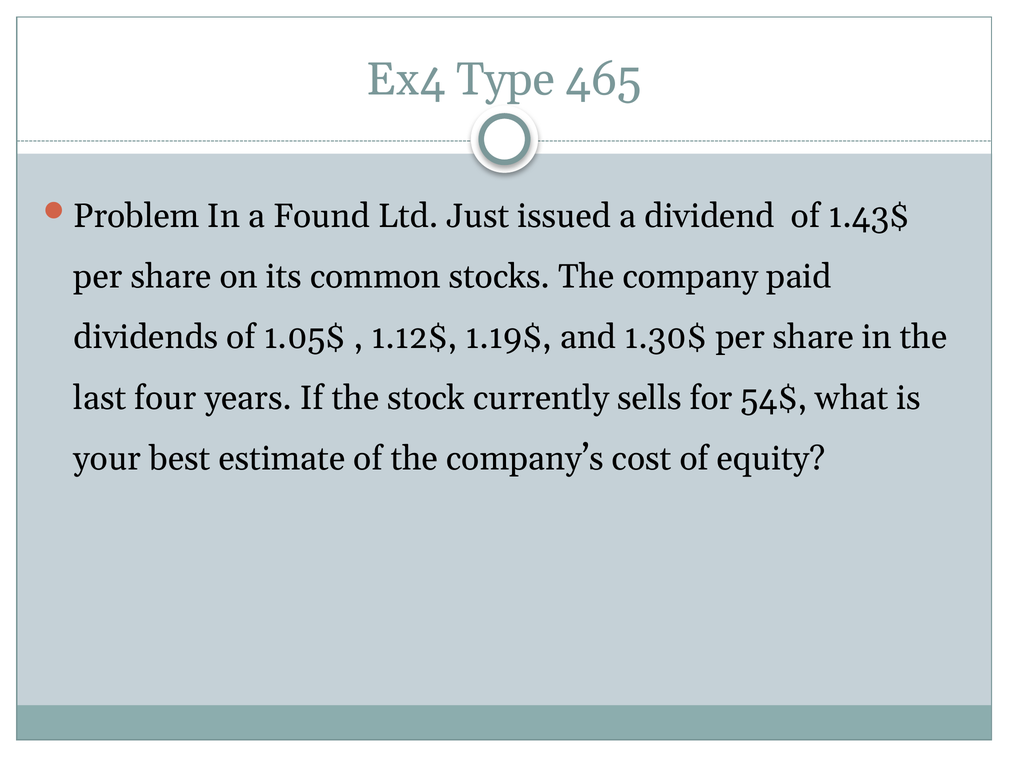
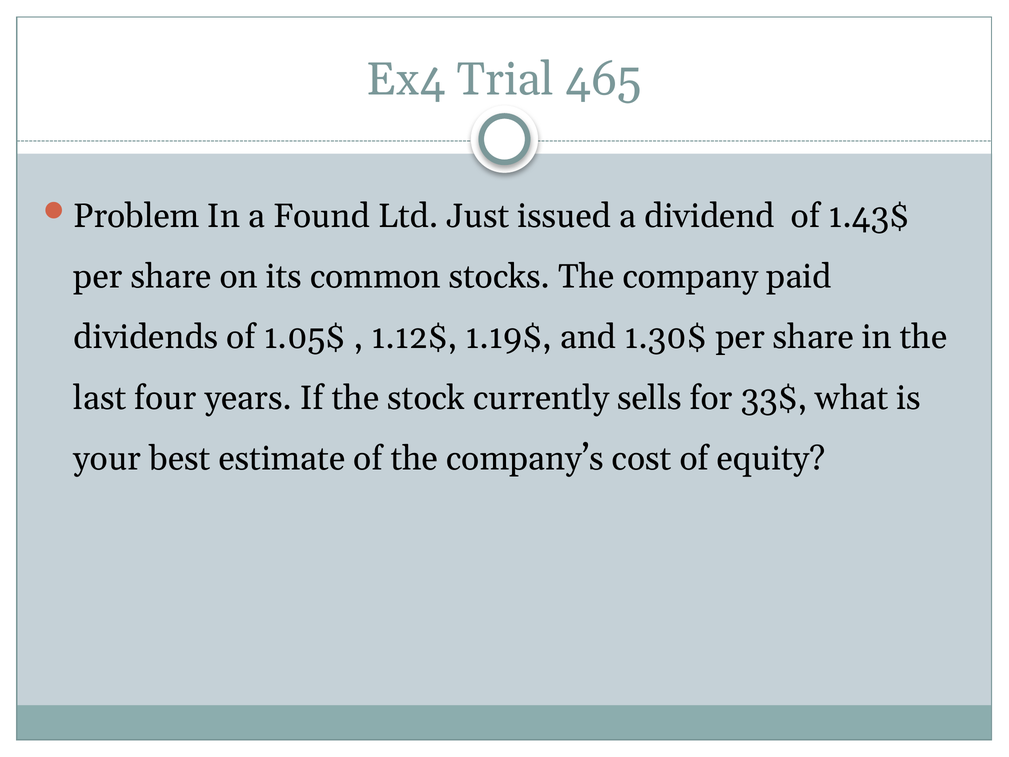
Type: Type -> Trial
54$: 54$ -> 33$
